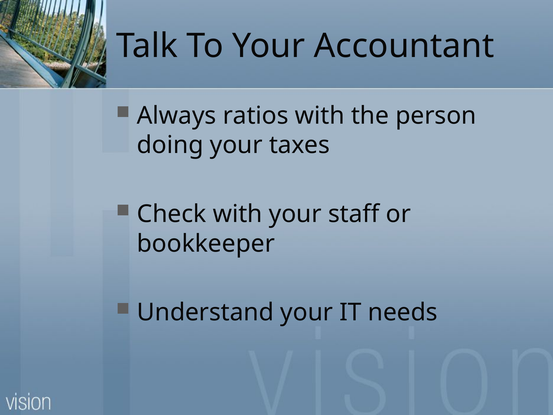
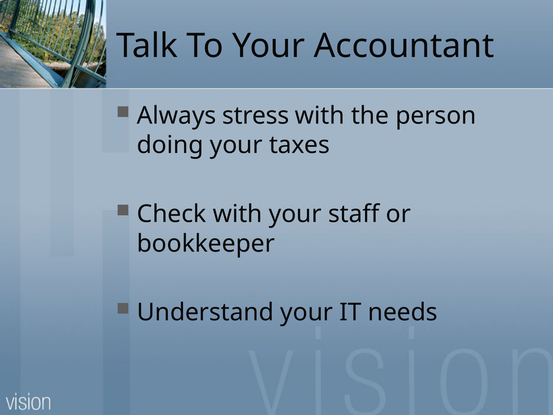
ratios: ratios -> stress
